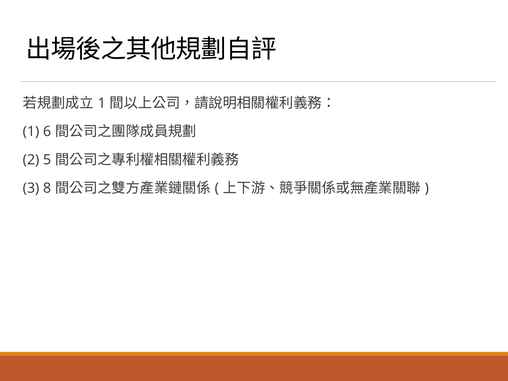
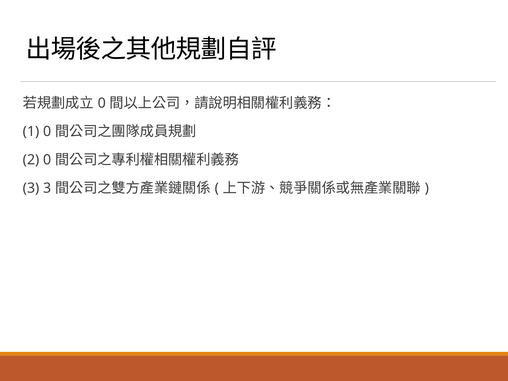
1 at (102, 103): 1 -> 0
1 6: 6 -> 0
2 5: 5 -> 0
3 8: 8 -> 3
